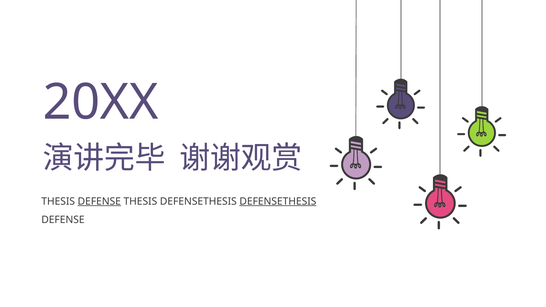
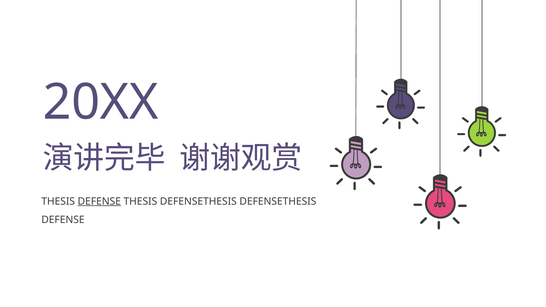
DEFENSETHESIS at (278, 201) underline: present -> none
